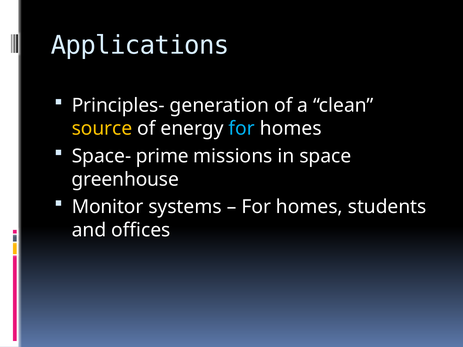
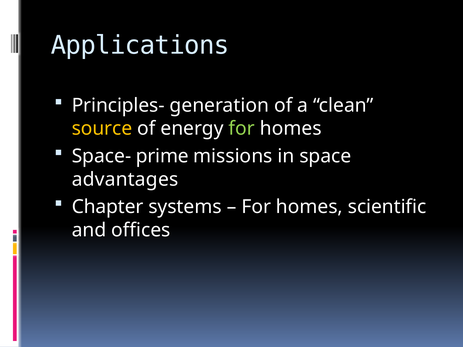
for at (242, 129) colour: light blue -> light green
greenhouse: greenhouse -> advantages
Monitor: Monitor -> Chapter
students: students -> scientific
